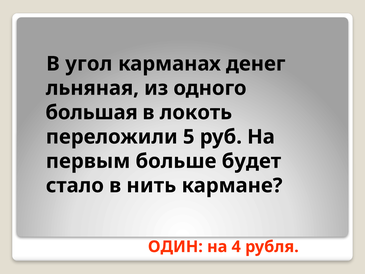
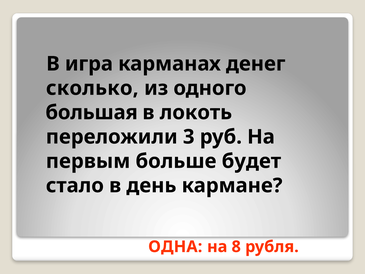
угол: угол -> игра
льняная: льняная -> сколько
5: 5 -> 3
нить: нить -> день
ОДИН: ОДИН -> ОДНА
4: 4 -> 8
